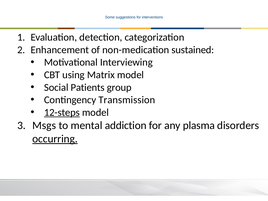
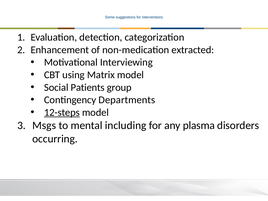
sustained: sustained -> extracted
Transmission: Transmission -> Departments
addiction: addiction -> including
occurring underline: present -> none
